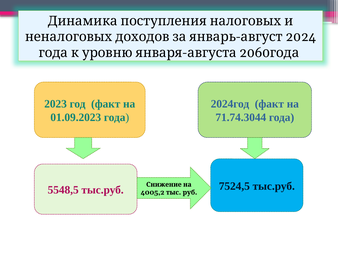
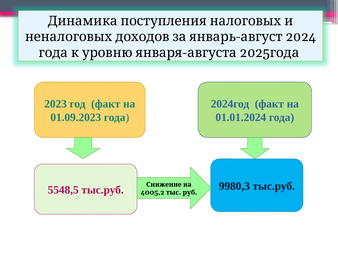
2060: 2060 -> 2025
71.74.3044: 71.74.3044 -> 01.01.2024
7524,5: 7524,5 -> 9980,3
